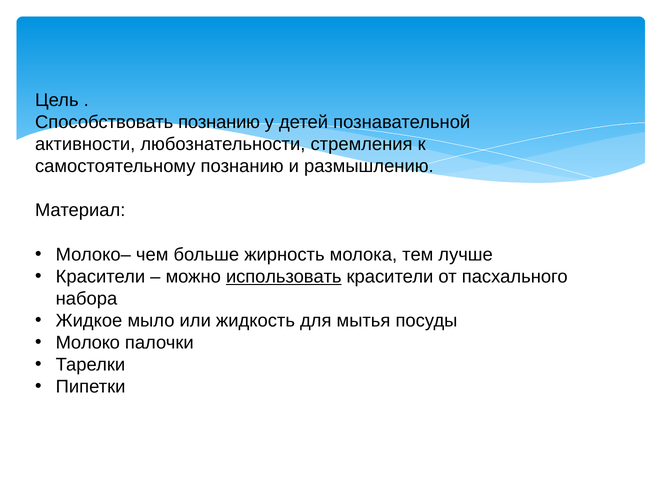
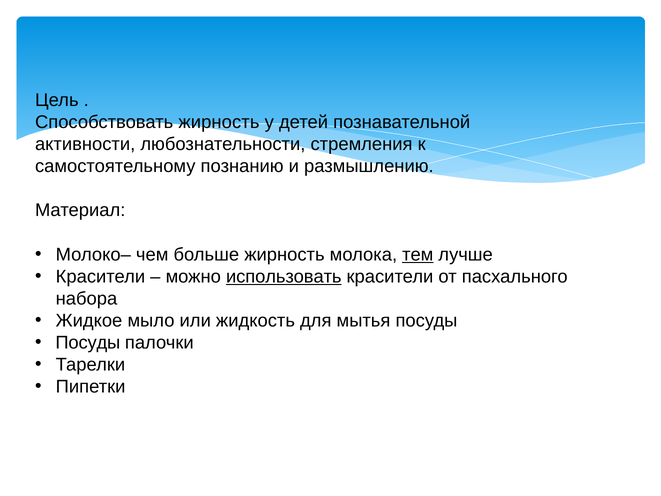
Способствовать познанию: познанию -> жирность
тем underline: none -> present
Молоко at (88, 343): Молоко -> Посуды
